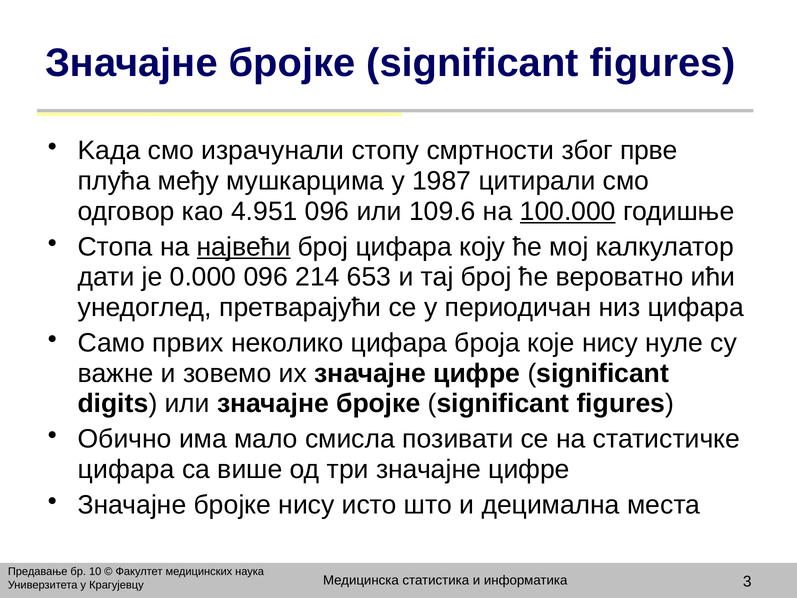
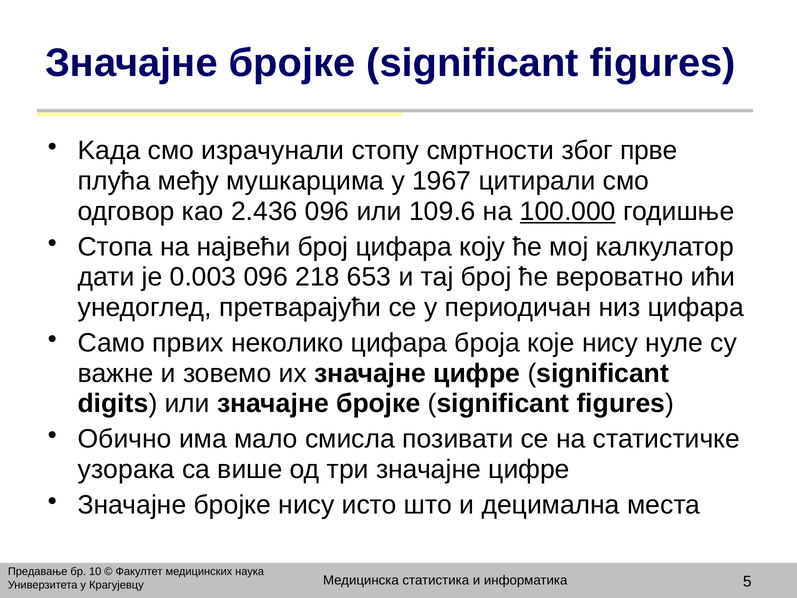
1987: 1987 -> 1967
4.951: 4.951 -> 2.436
највећи underline: present -> none
0.000: 0.000 -> 0.003
214: 214 -> 218
цифара at (126, 469): цифара -> узорака
3: 3 -> 5
